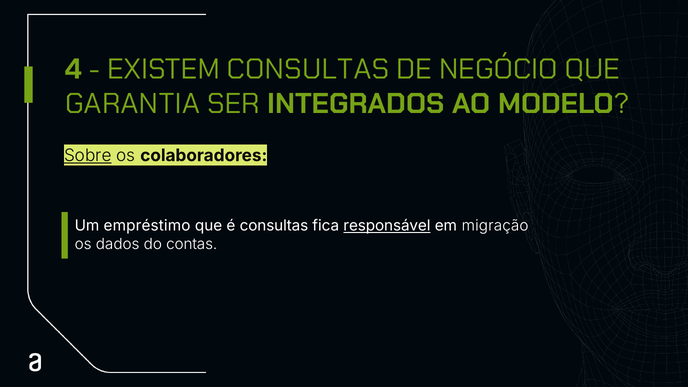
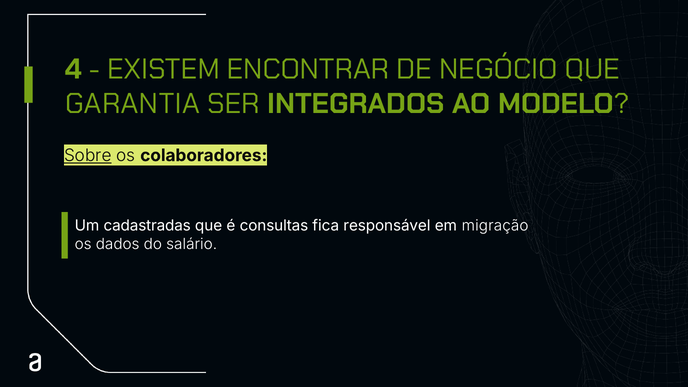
EXISTEM CONSULTAS: CONSULTAS -> ENCONTRAR
empréstimo: empréstimo -> cadastradas
responsável underline: present -> none
contas: contas -> salário
